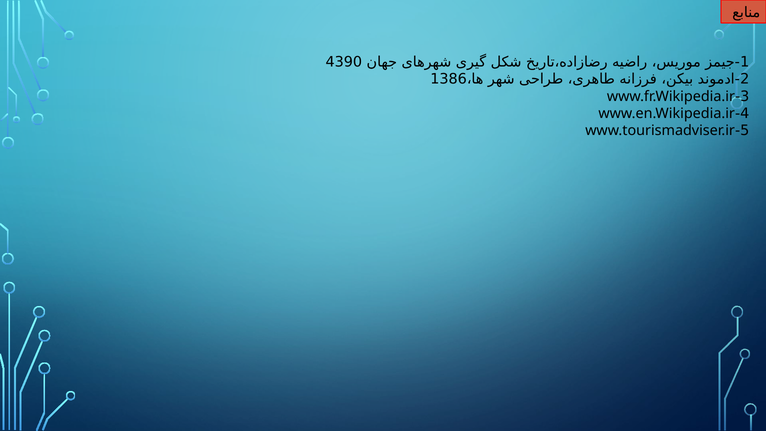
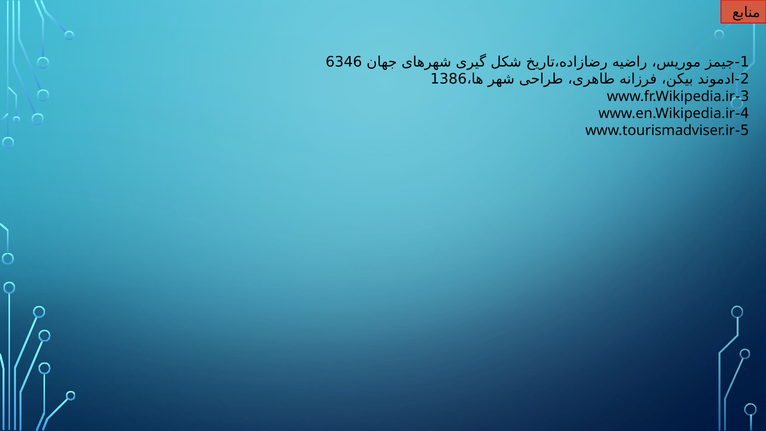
4390: 4390 -> 6346
